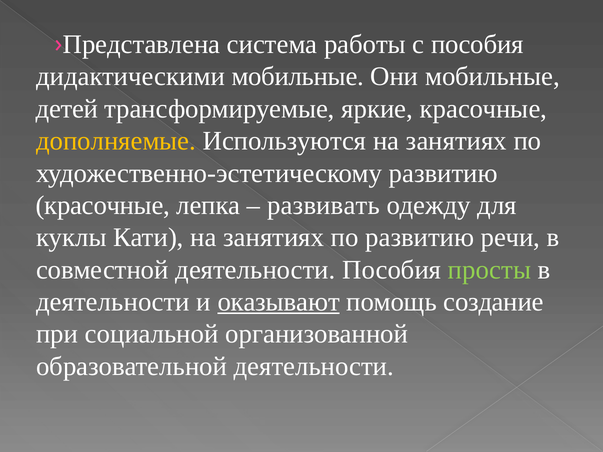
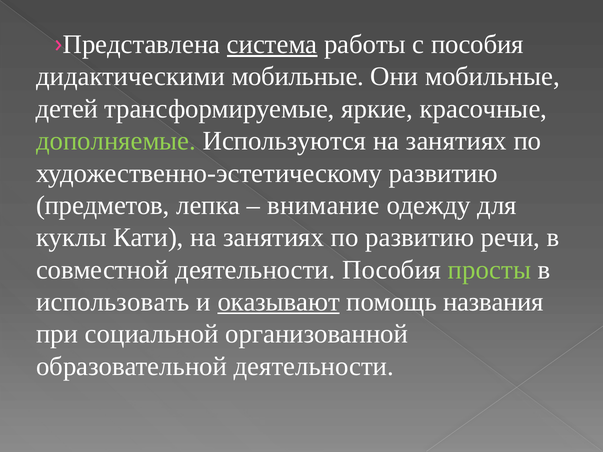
система underline: none -> present
дополняемые colour: yellow -> light green
красочные at (103, 205): красочные -> предметов
развивать: развивать -> внимание
деятельности at (113, 302): деятельности -> использовать
создание: создание -> названия
